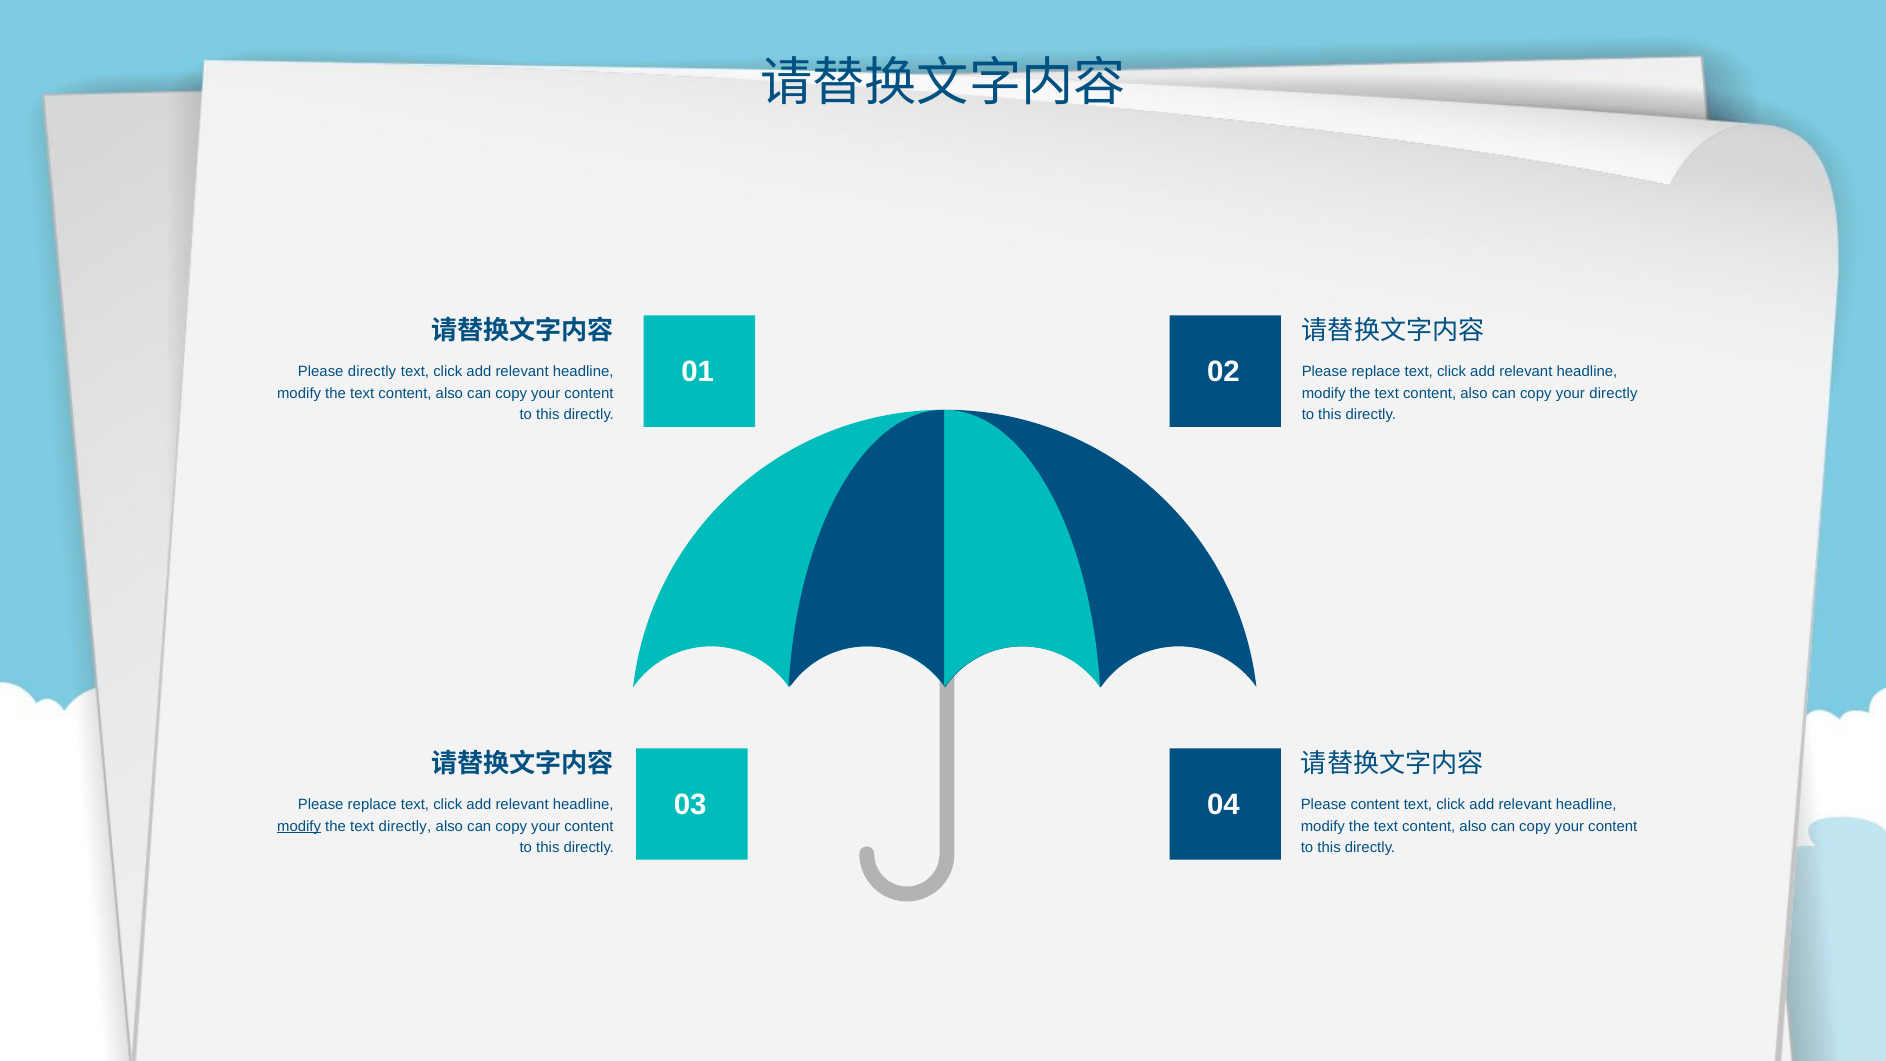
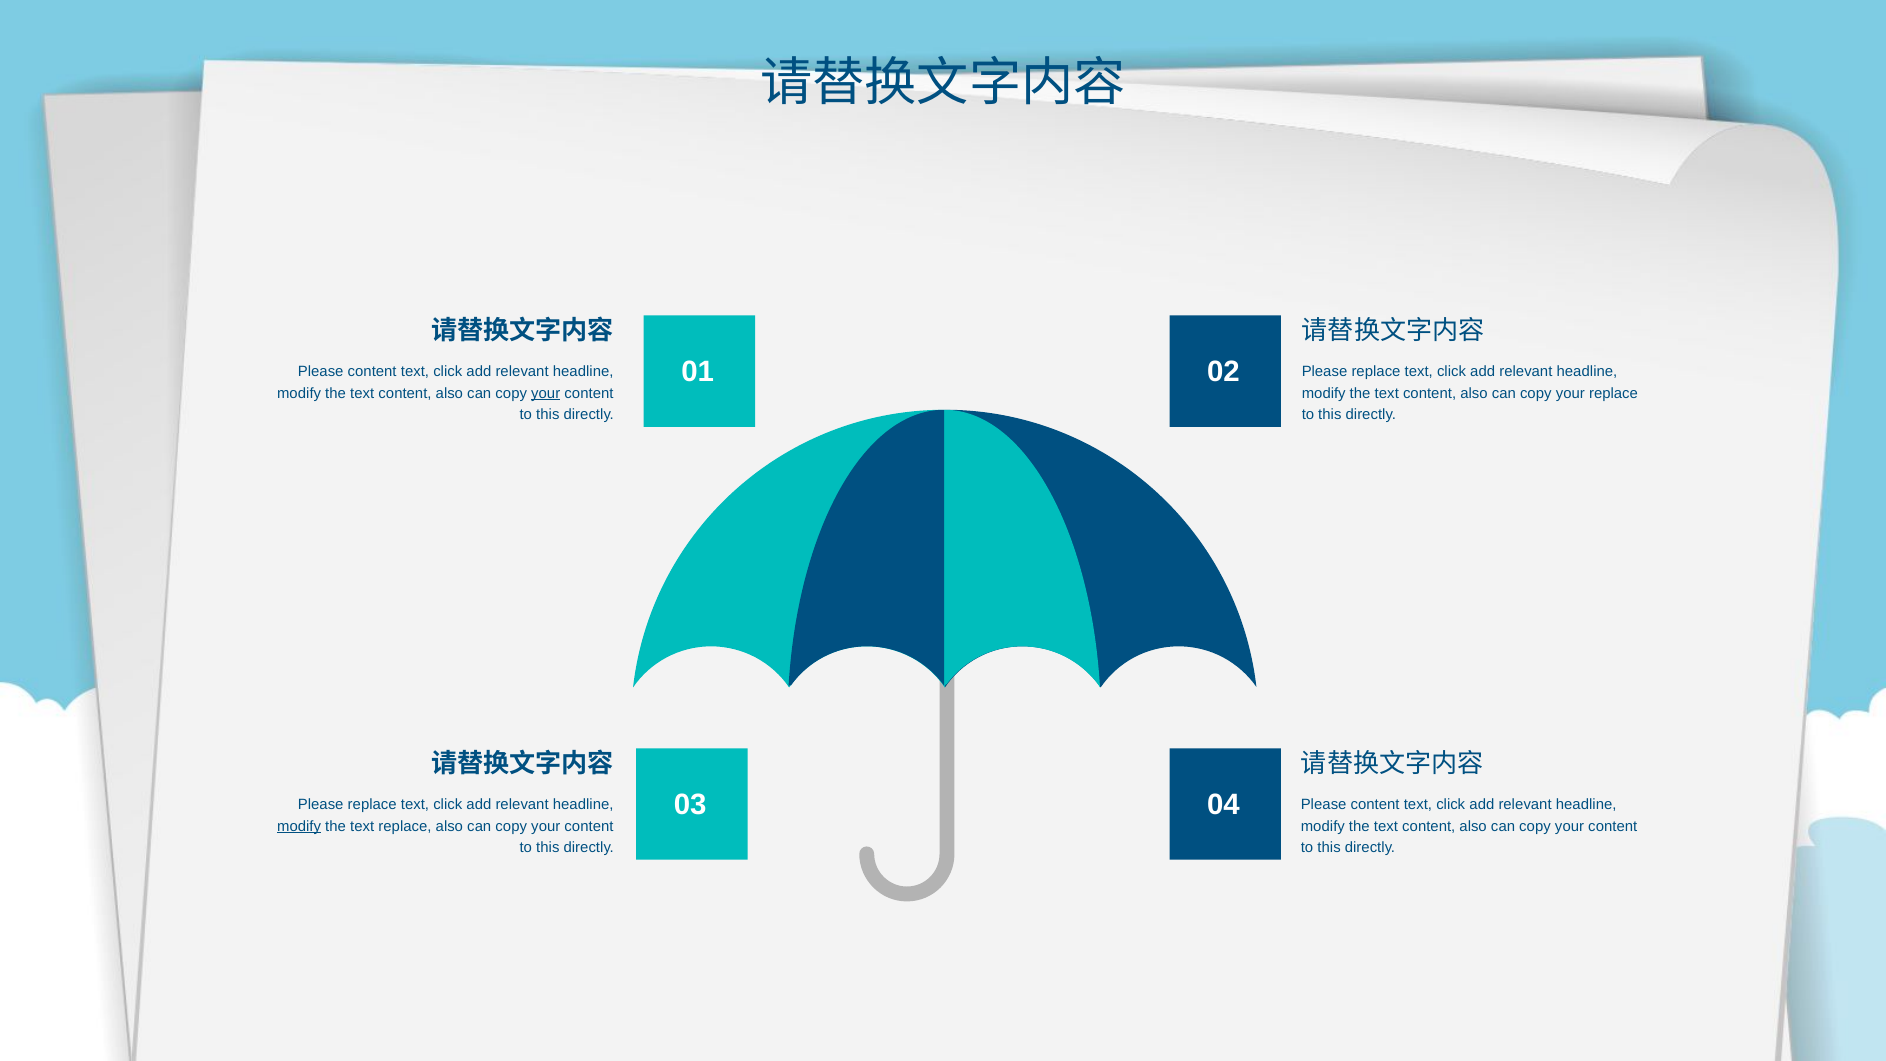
directly at (372, 372): directly -> content
your at (546, 393) underline: none -> present
your directly: directly -> replace
text directly: directly -> replace
